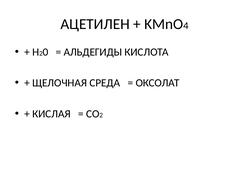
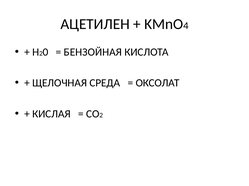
АЛЬДЕГИДЫ: АЛЬДЕГИДЫ -> БЕНЗОЙНАЯ
